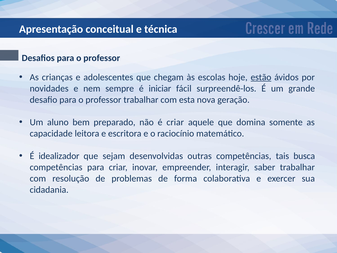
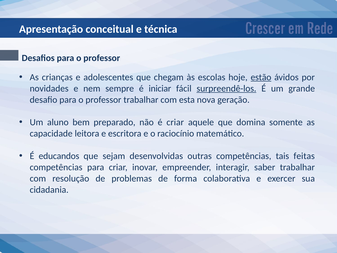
surpreendê-los underline: none -> present
idealizador: idealizador -> educandos
busca: busca -> feitas
